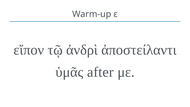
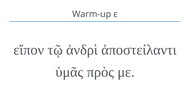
after: after -> πρὸς
